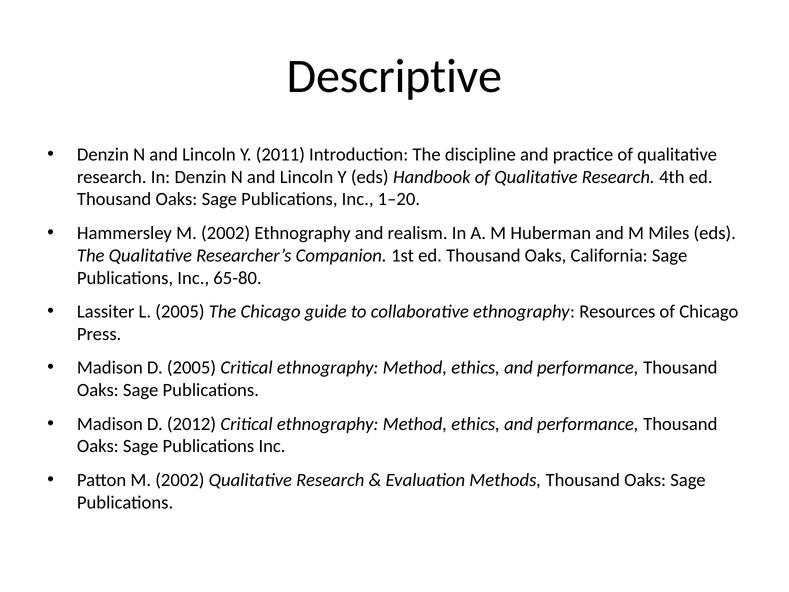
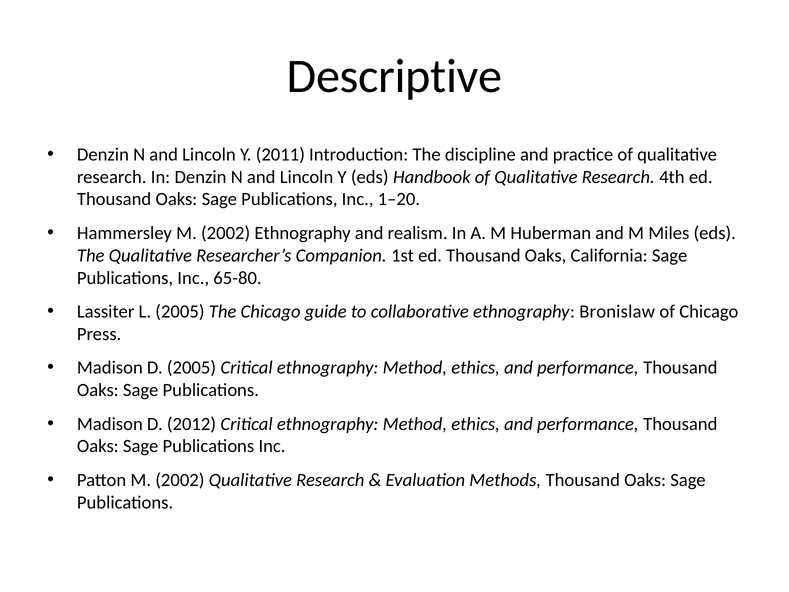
Resources: Resources -> Bronislaw
